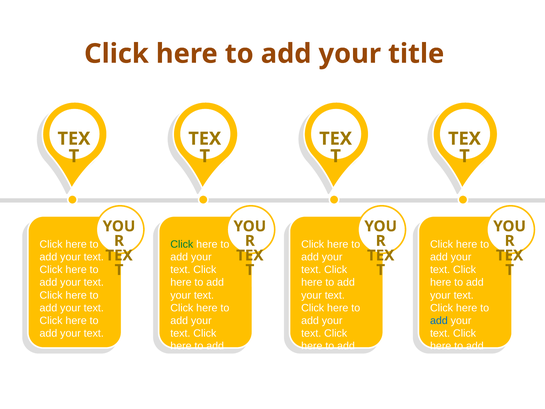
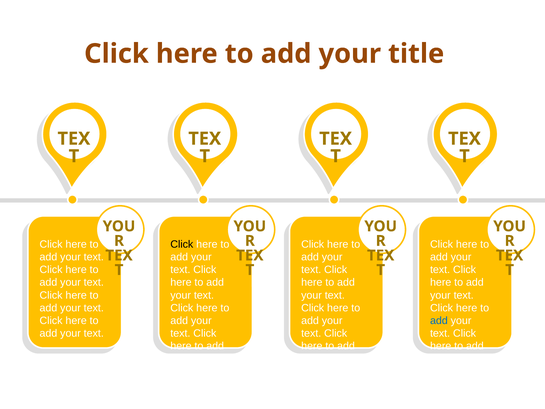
Click at (182, 244) colour: green -> black
